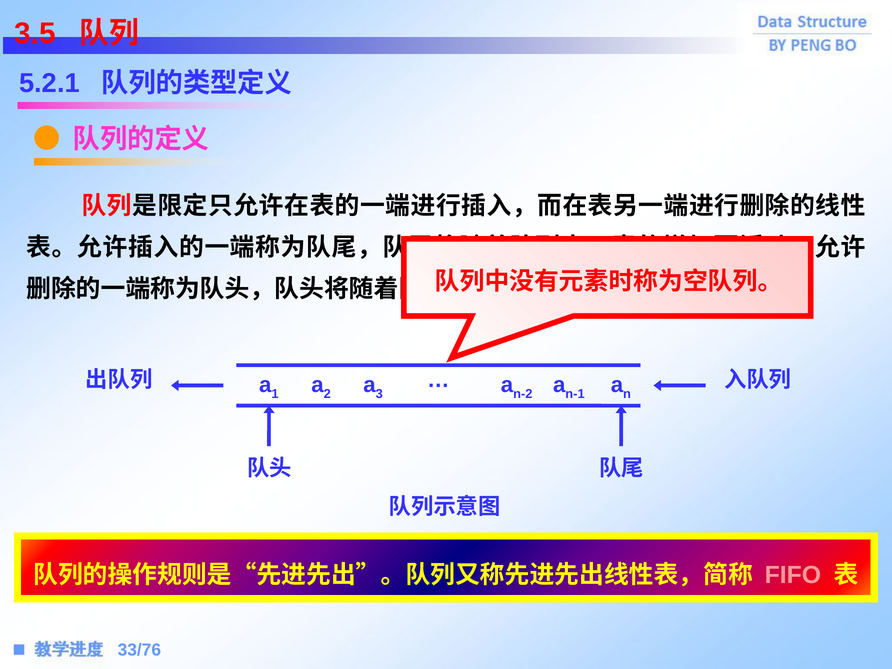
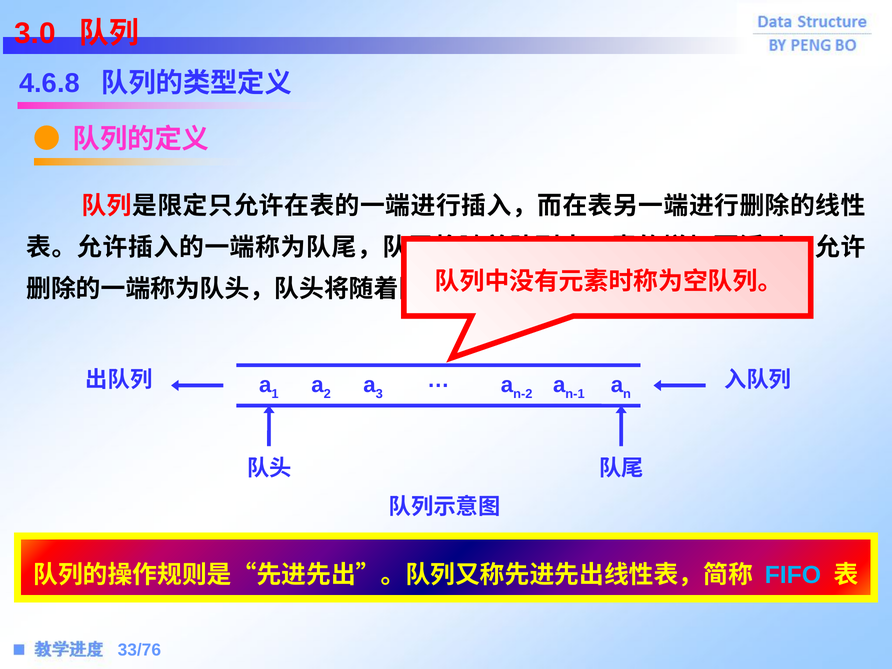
3.5: 3.5 -> 3.0
5.2.1: 5.2.1 -> 4.6.8
FIFO colour: pink -> light blue
